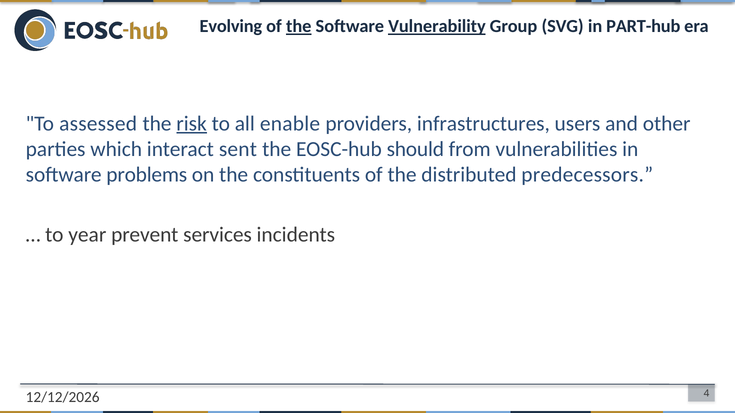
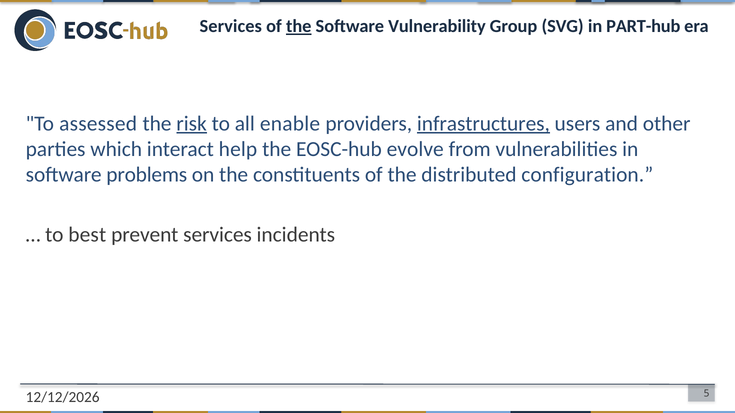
Evolving at (231, 26): Evolving -> Services
Vulnerability underline: present -> none
infrastructures underline: none -> present
sent: sent -> help
should: should -> evolve
predecessors: predecessors -> configuration
year: year -> best
4: 4 -> 5
